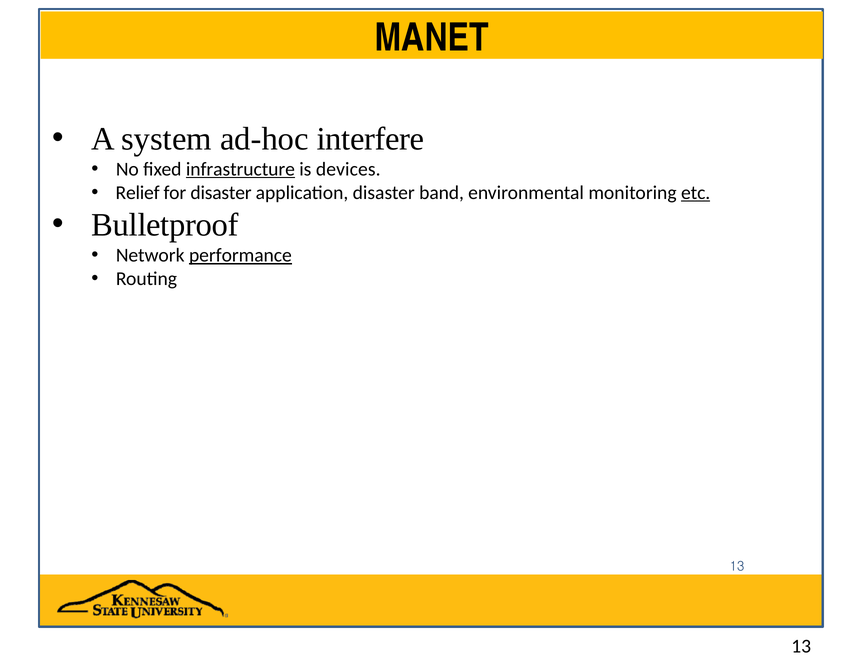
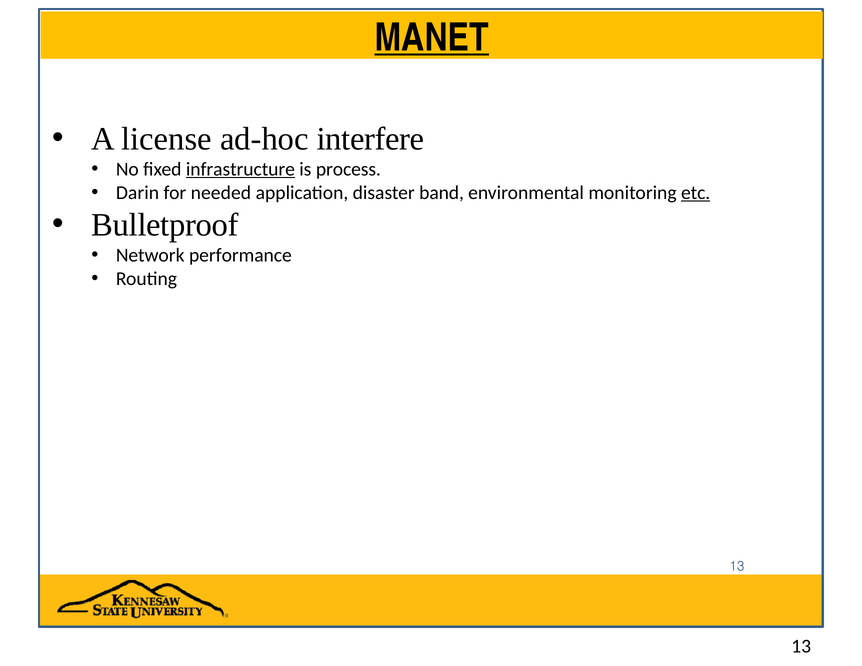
MANET underline: none -> present
system: system -> license
devices: devices -> process
Relief: Relief -> Darin
for disaster: disaster -> needed
performance underline: present -> none
